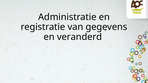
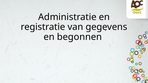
veranderd: veranderd -> begonnen
